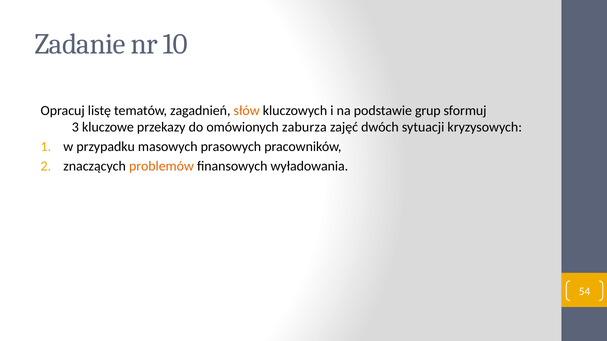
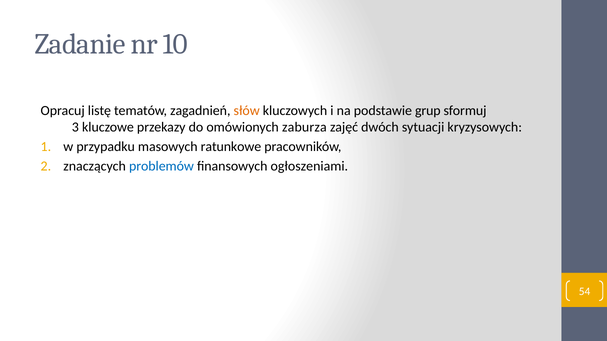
prasowych: prasowych -> ratunkowe
problemów colour: orange -> blue
wyładowania: wyładowania -> ogłoszeniami
